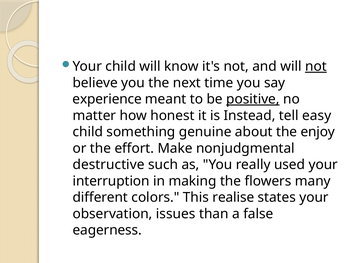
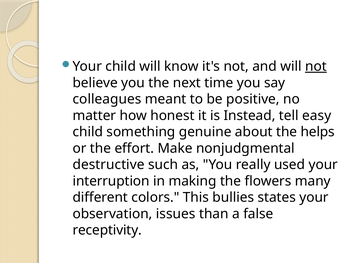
experience: experience -> colleagues
positive underline: present -> none
enjoy: enjoy -> helps
realise: realise -> bullies
eagerness: eagerness -> receptivity
